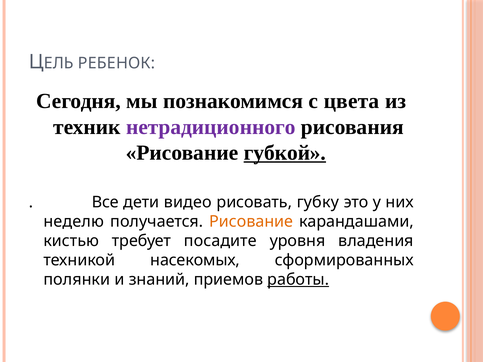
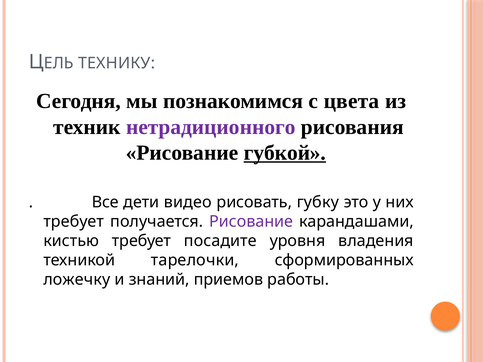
РЕБЕНОК: РЕБЕНОК -> ТЕХНИКУ
неделю at (74, 222): неделю -> требует
Рисование at (251, 222) colour: orange -> purple
насекомых: насекомых -> тарелочки
полянки: полянки -> ложечку
работы underline: present -> none
